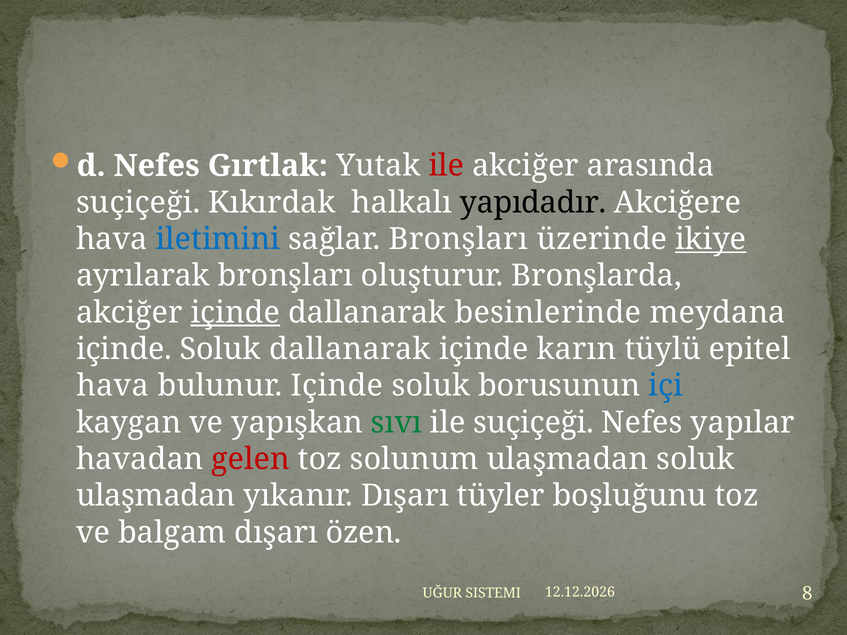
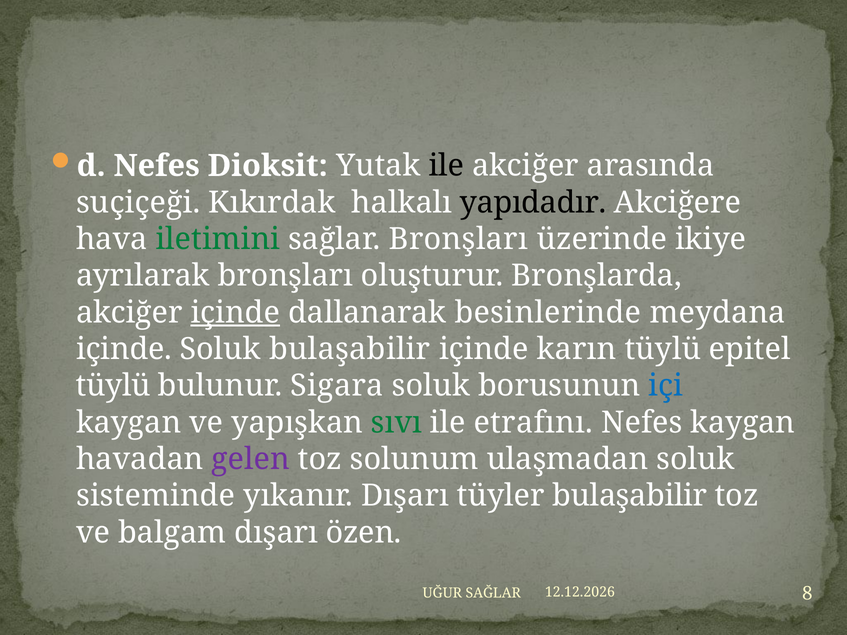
Gırtlak: Gırtlak -> Dioksit
ile at (446, 166) colour: red -> black
iletimini colour: blue -> green
ikiye underline: present -> none
Soluk dallanarak: dallanarak -> bulaşabilir
hava at (113, 386): hava -> tüylü
bulunur Içinde: Içinde -> Sigara
ile suçiçeği: suçiçeği -> etrafını
Nefes yapılar: yapılar -> kaygan
gelen colour: red -> purple
ulaşmadan at (156, 496): ulaşmadan -> sisteminde
tüyler boşluğunu: boşluğunu -> bulaşabilir
UĞUR SISTEMI: SISTEMI -> SAĞLAR
